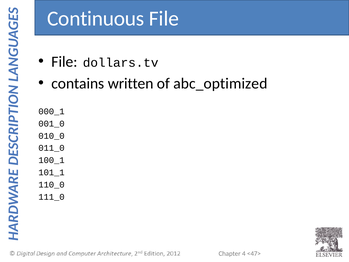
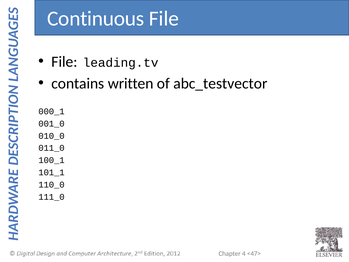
dollars.tv: dollars.tv -> leading.tv
abc_optimized: abc_optimized -> abc_testvector
